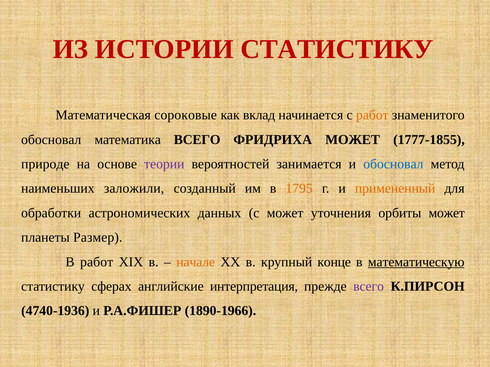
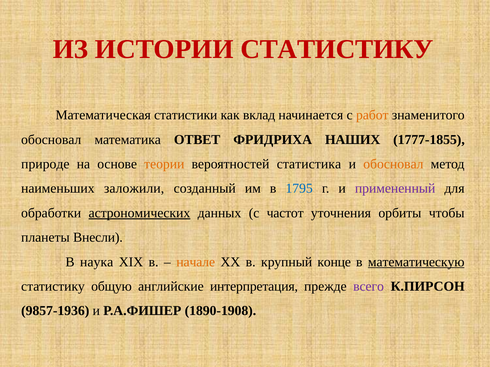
сороковые: сороковые -> статистики
математика ВСЕГО: ВСЕГО -> ОТВЕТ
ФРИДРИХА МОЖЕТ: МОЖЕТ -> НАШИХ
теории colour: purple -> orange
занимается: занимается -> статистика
обосновал at (393, 164) colour: blue -> orange
1795 colour: orange -> blue
примененный colour: orange -> purple
астрономических underline: none -> present
с может: может -> частот
орбиты может: может -> чтобы
Размер: Размер -> Внесли
В работ: работ -> наука
сферах: сферах -> общую
4740-1936: 4740-1936 -> 9857-1936
1890-1966: 1890-1966 -> 1890-1908
